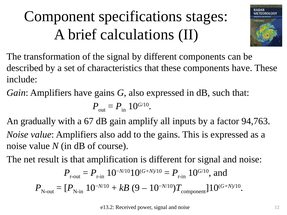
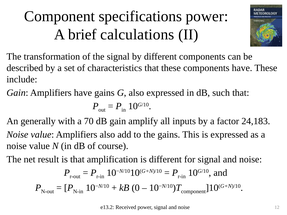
specifications stages: stages -> power
gradually: gradually -> generally
67: 67 -> 70
94,763: 94,763 -> 24,183
9: 9 -> 0
